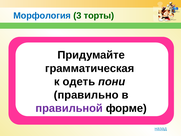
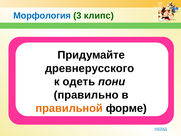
торты: торты -> клипс
грамматическая: грамматическая -> древнерусского
правильной colour: purple -> orange
